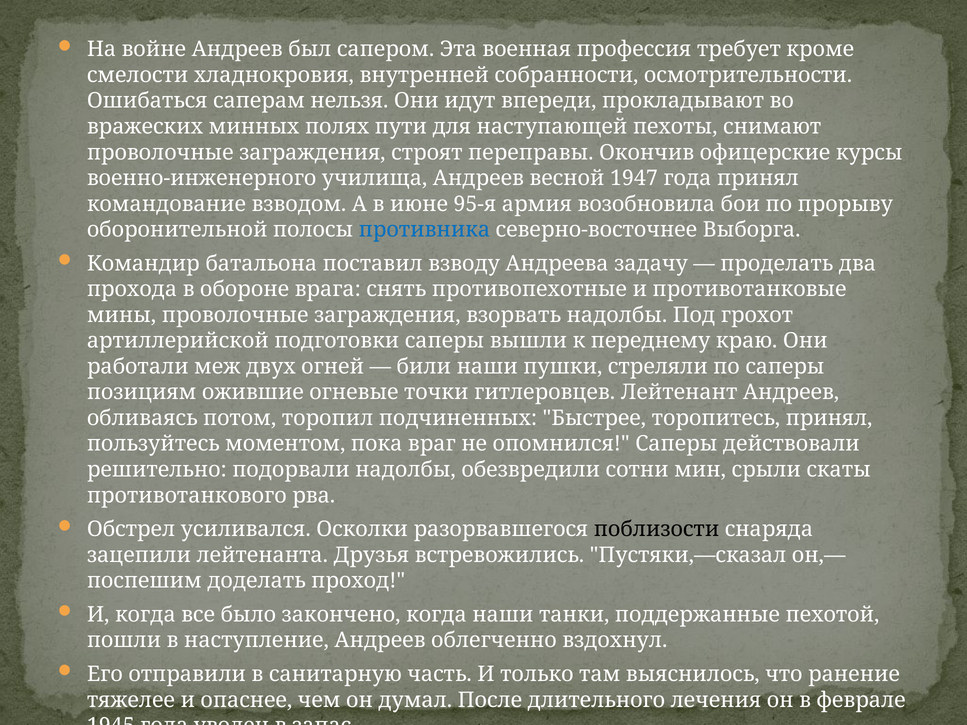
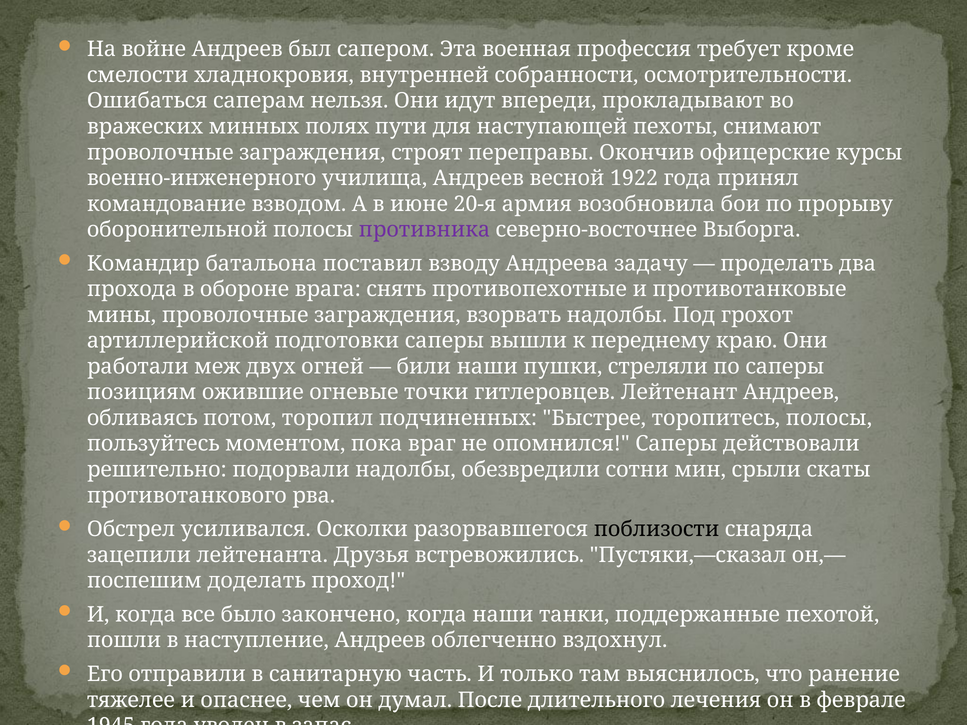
1947: 1947 -> 1922
95-я: 95-я -> 20-я
противника colour: blue -> purple
торопитесь принял: принял -> полосы
